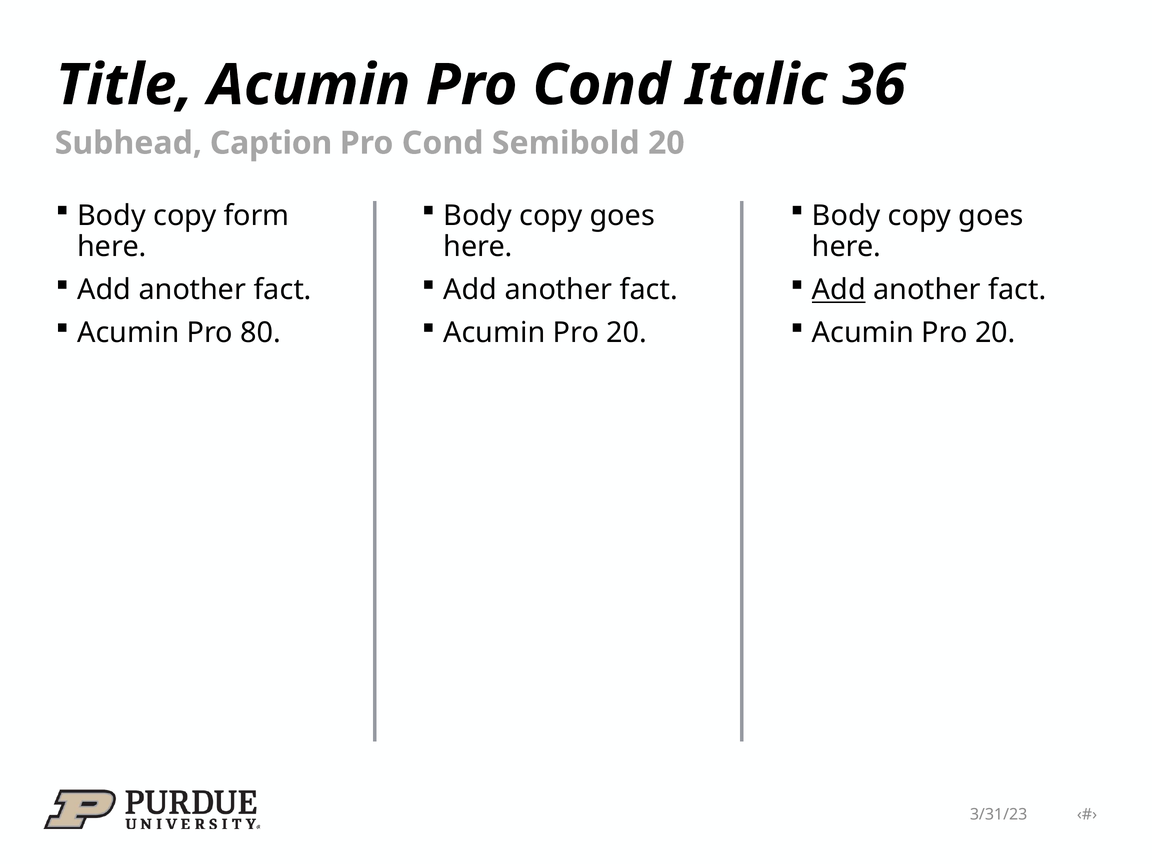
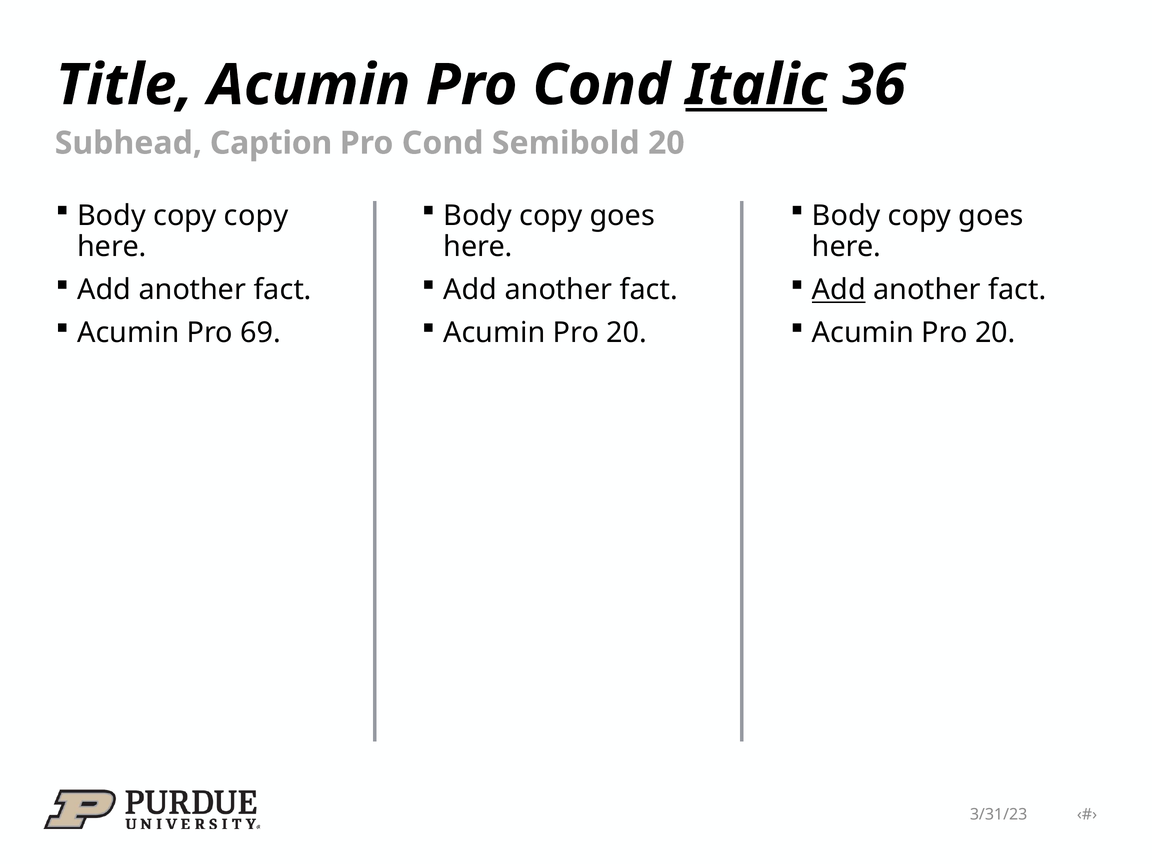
Italic underline: none -> present
copy form: form -> copy
80: 80 -> 69
